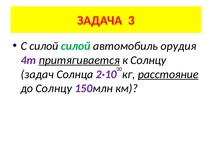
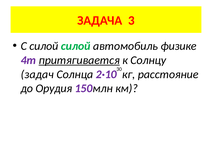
орудия: орудия -> физике
расстояние underline: present -> none
до Солнцу: Солнцу -> Орудия
